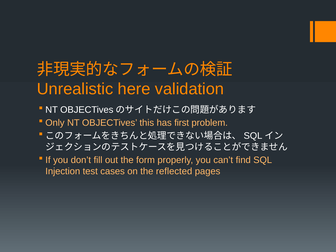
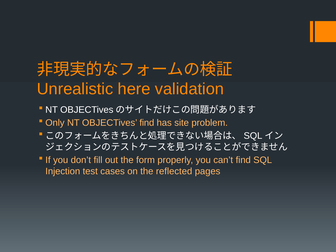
OBJECTives this: this -> find
first: first -> site
